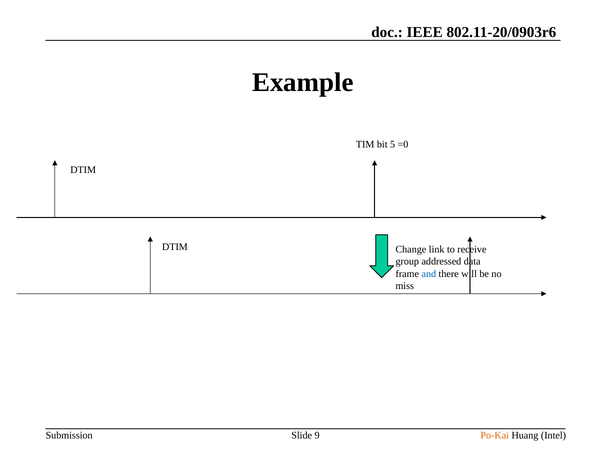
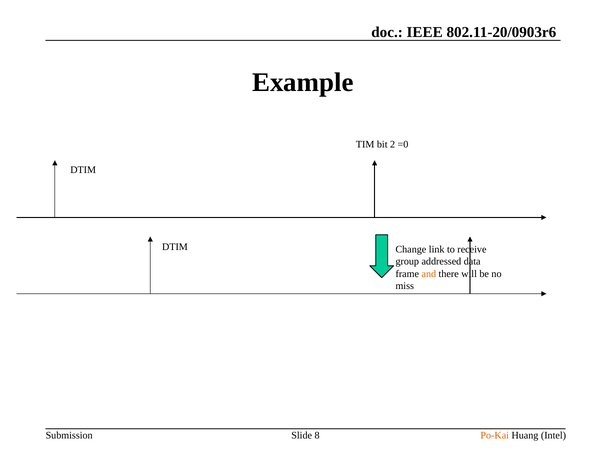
5: 5 -> 2
and colour: blue -> orange
9: 9 -> 8
